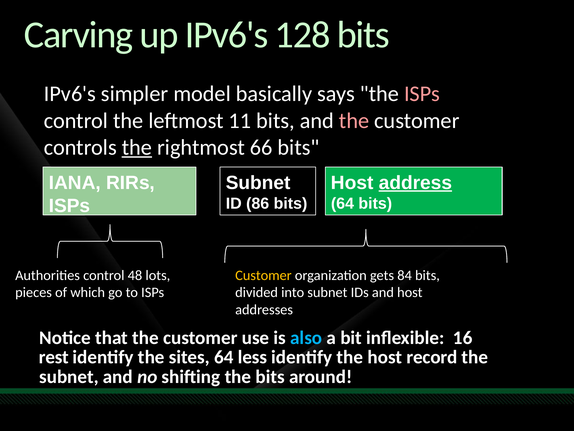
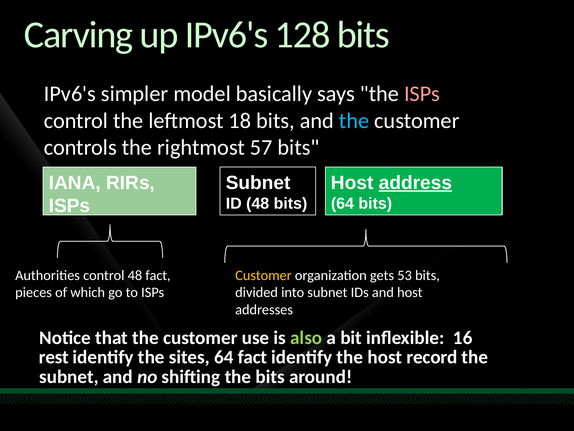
11: 11 -> 18
the at (354, 121) colour: pink -> light blue
the at (137, 147) underline: present -> none
66: 66 -> 57
ID 86: 86 -> 48
48 lots: lots -> fact
84: 84 -> 53
also colour: light blue -> light green
64 less: less -> fact
